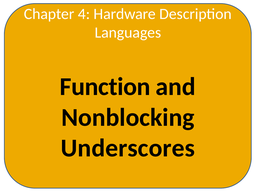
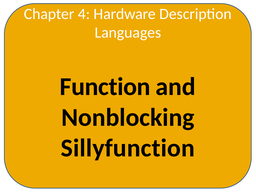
Underscores: Underscores -> Sillyfunction
